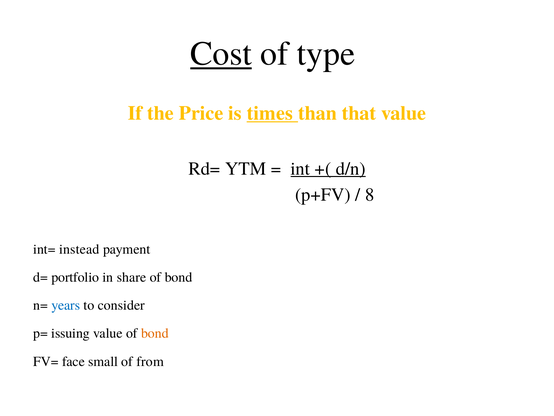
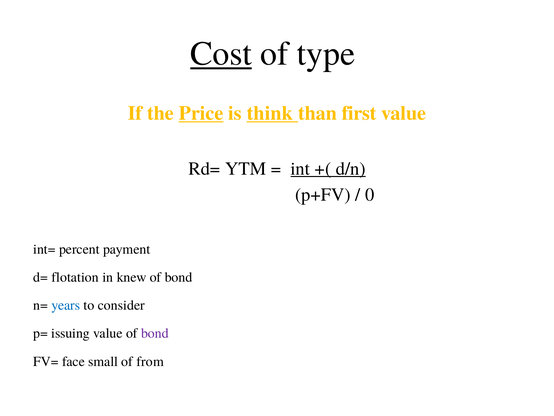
Price underline: none -> present
times: times -> think
that: that -> first
8: 8 -> 0
instead: instead -> percent
portfolio: portfolio -> flotation
share: share -> knew
bond at (155, 333) colour: orange -> purple
